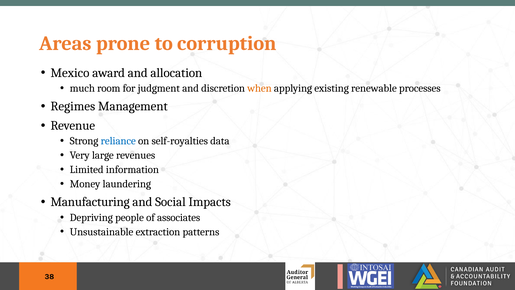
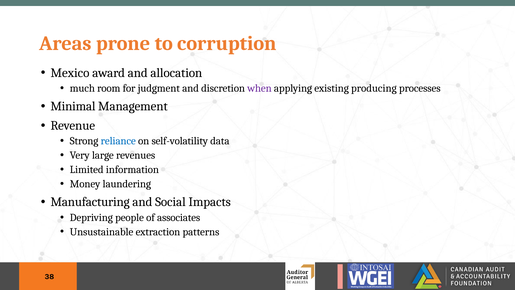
when colour: orange -> purple
renewable: renewable -> producing
Regimes: Regimes -> Minimal
self-royalties: self-royalties -> self-volatility
